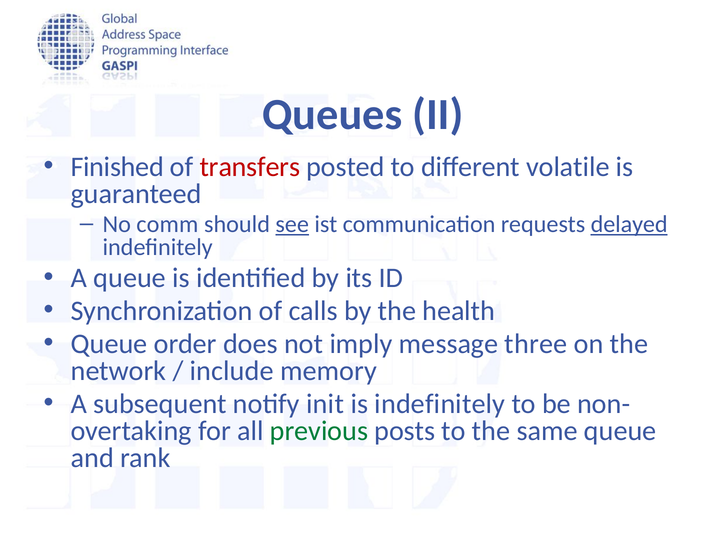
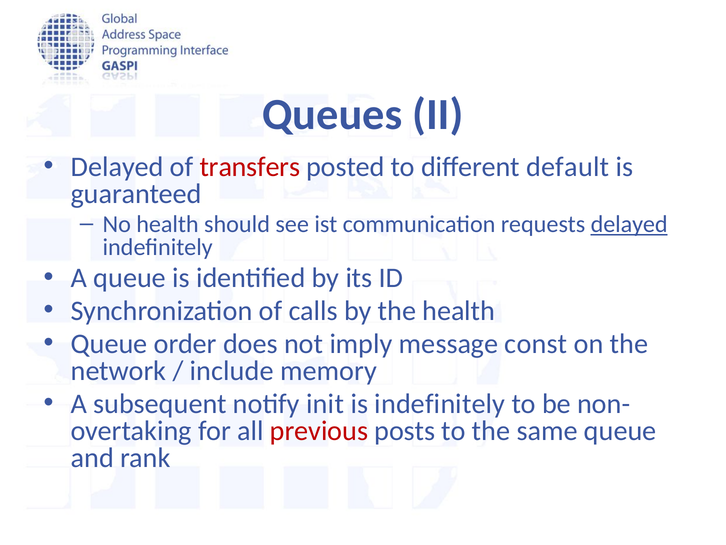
Finished at (117, 167): Finished -> Delayed
volatile: volatile -> default
No comm: comm -> health
see underline: present -> none
three: three -> const
previous colour: green -> red
